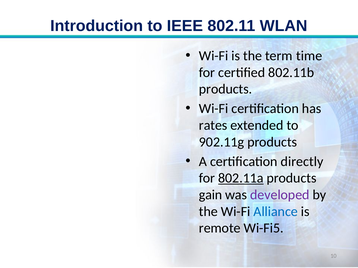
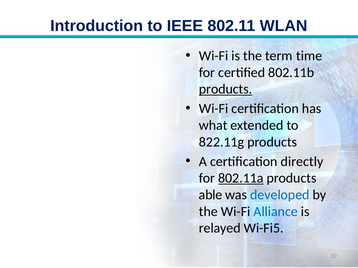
products at (226, 89) underline: none -> present
rates: rates -> what
902.11g: 902.11g -> 822.11g
gain: gain -> able
developed colour: purple -> blue
remote: remote -> relayed
